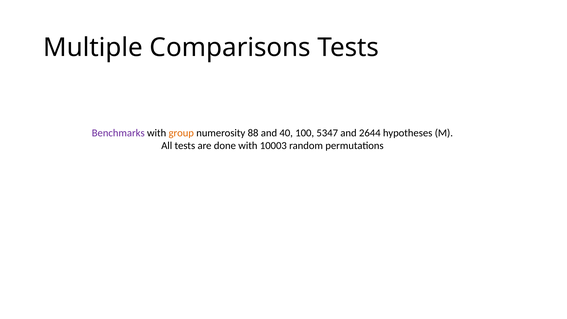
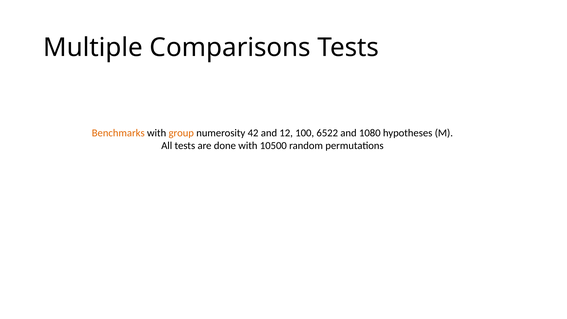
Benchmarks colour: purple -> orange
88: 88 -> 42
40: 40 -> 12
5347: 5347 -> 6522
2644: 2644 -> 1080
10003: 10003 -> 10500
